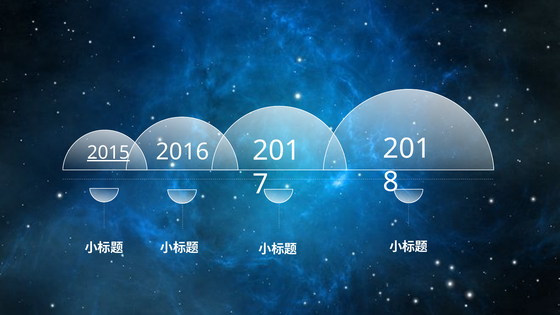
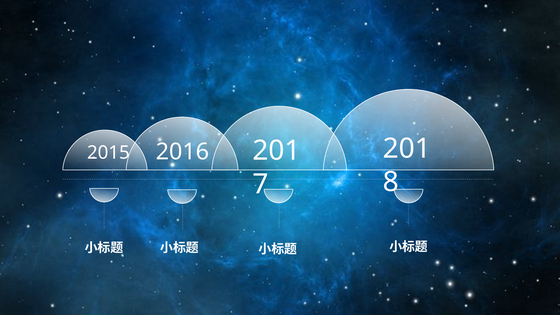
2015 underline: present -> none
